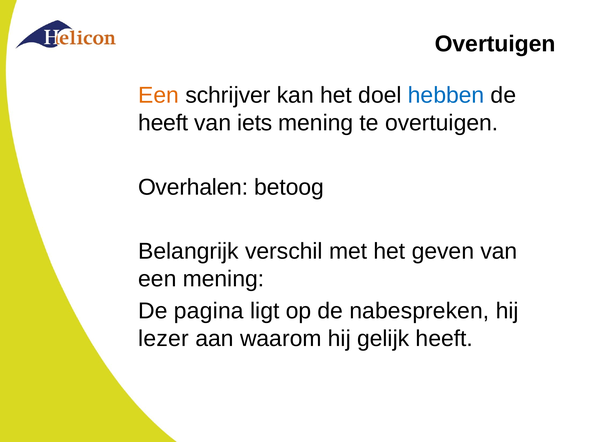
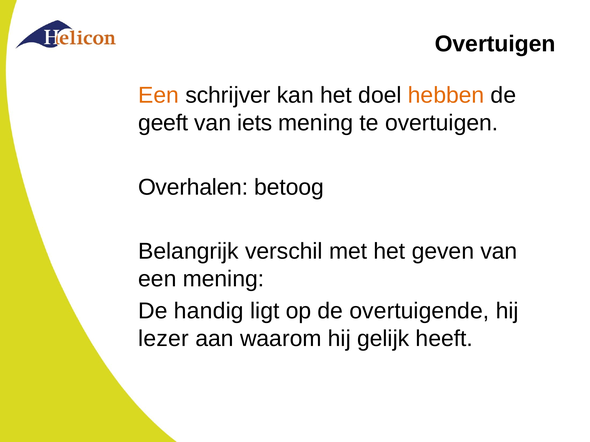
hebben colour: blue -> orange
heeft at (163, 123): heeft -> geeft
pagina: pagina -> handig
nabespreken: nabespreken -> overtuigende
